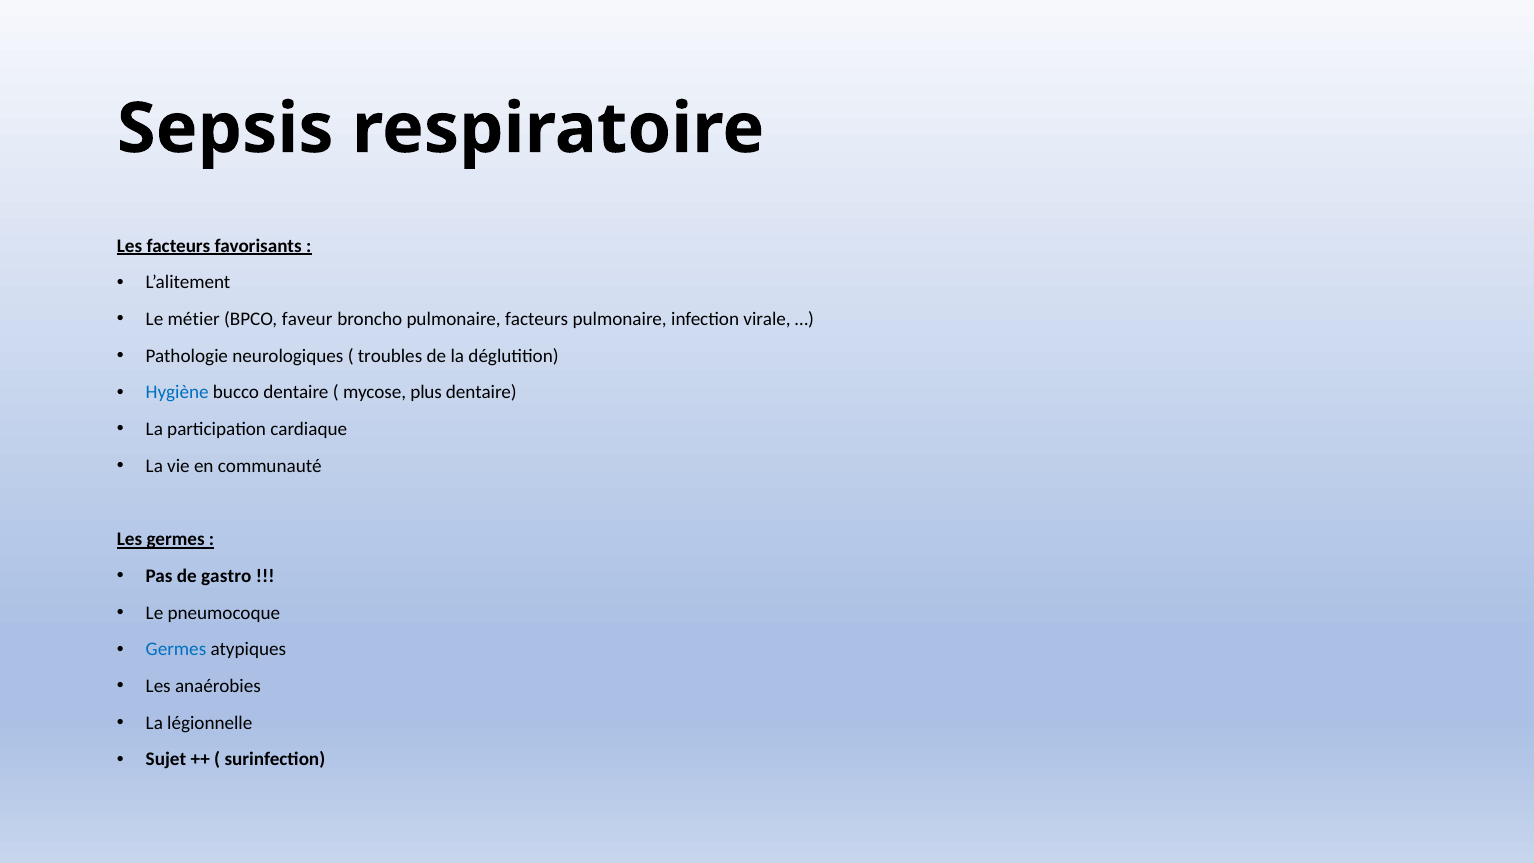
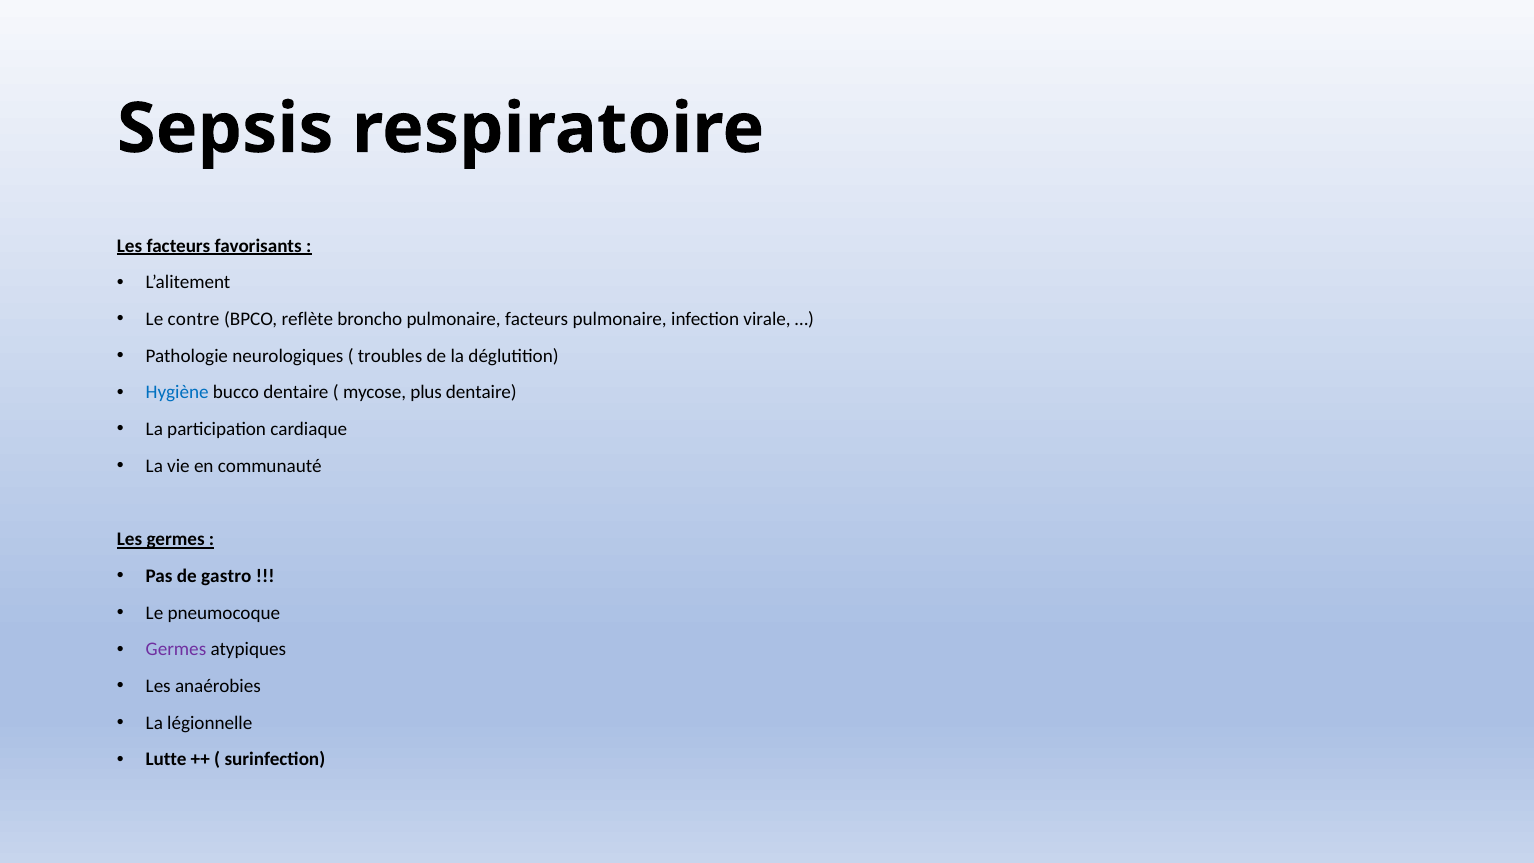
métier: métier -> contre
faveur: faveur -> reflète
Germes at (176, 649) colour: blue -> purple
Sujet: Sujet -> Lutte
